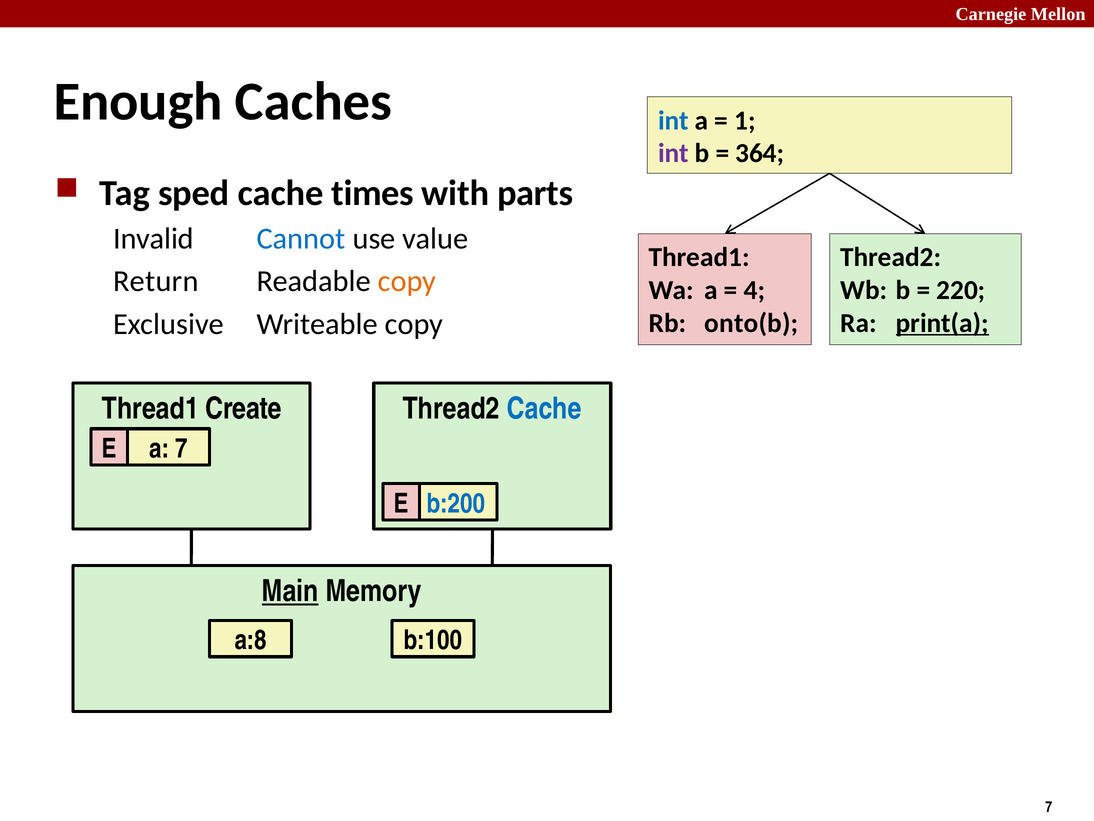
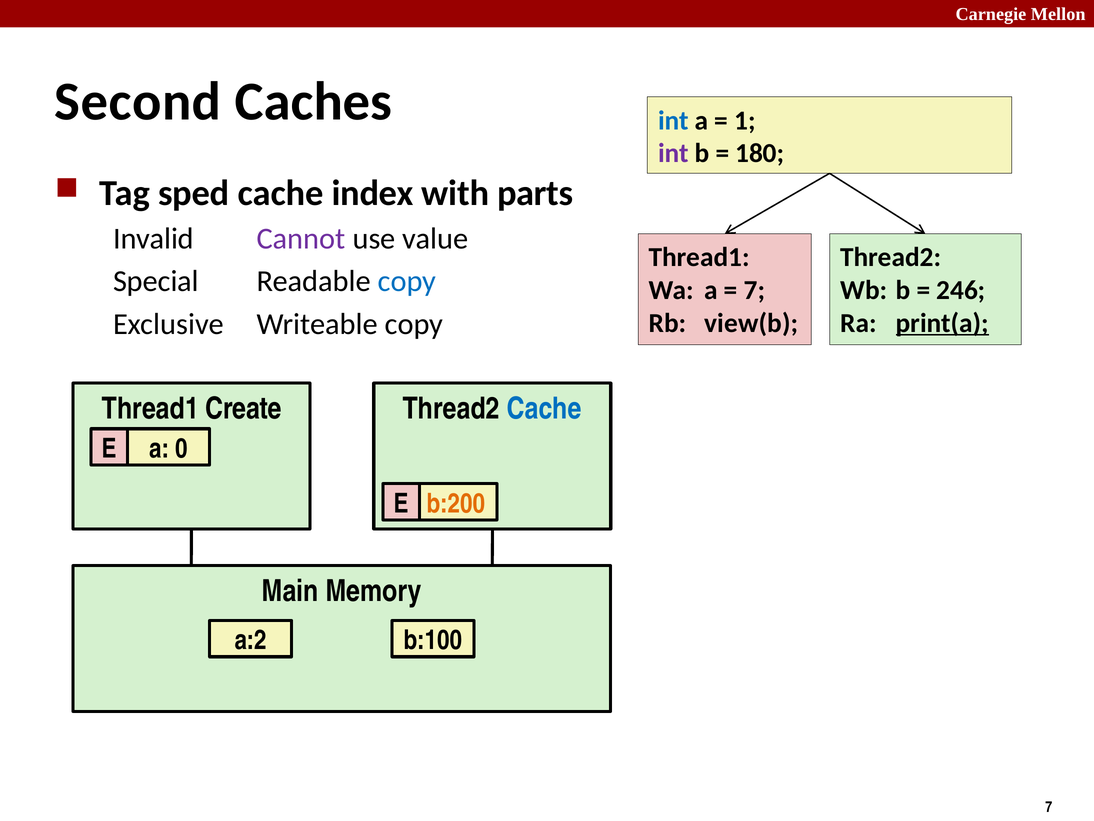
Enough: Enough -> Second
364: 364 -> 180
times: times -> index
Cannot colour: blue -> purple
Return: Return -> Special
copy at (407, 281) colour: orange -> blue
4 at (754, 290): 4 -> 7
220: 220 -> 246
onto(b: onto(b -> view(b
a 7: 7 -> 0
b:200 colour: blue -> orange
Main underline: present -> none
a:8: a:8 -> a:2
